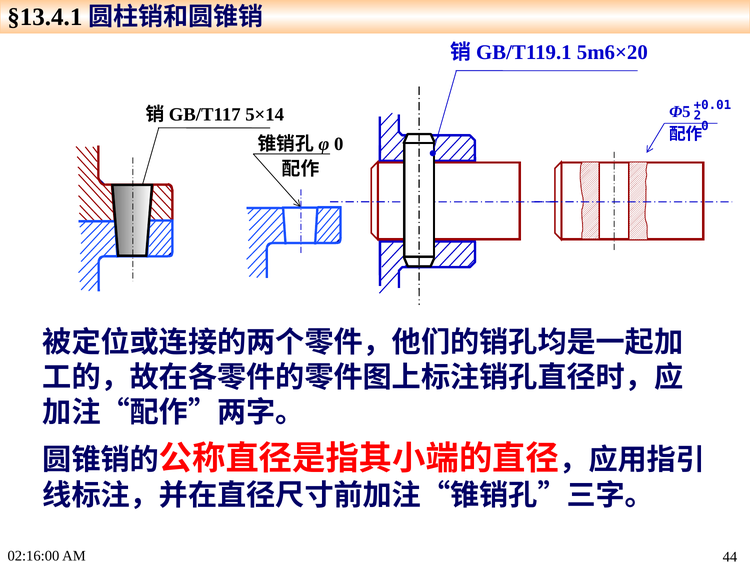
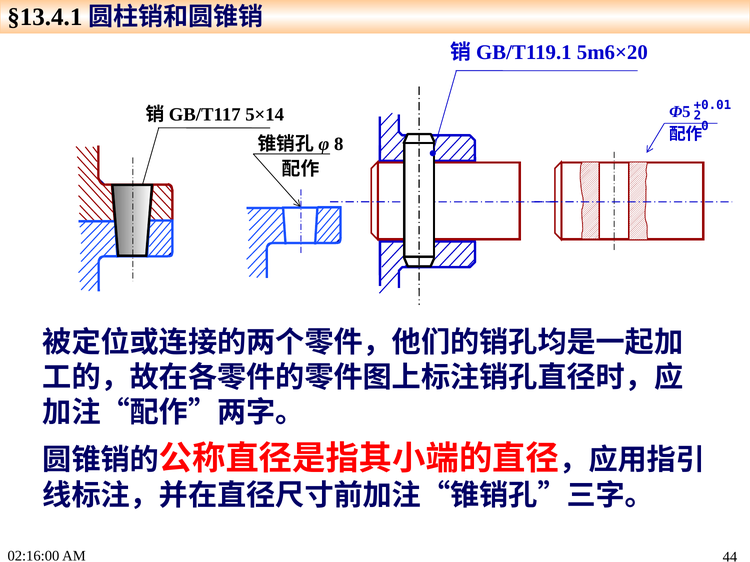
0 at (339, 144): 0 -> 8
